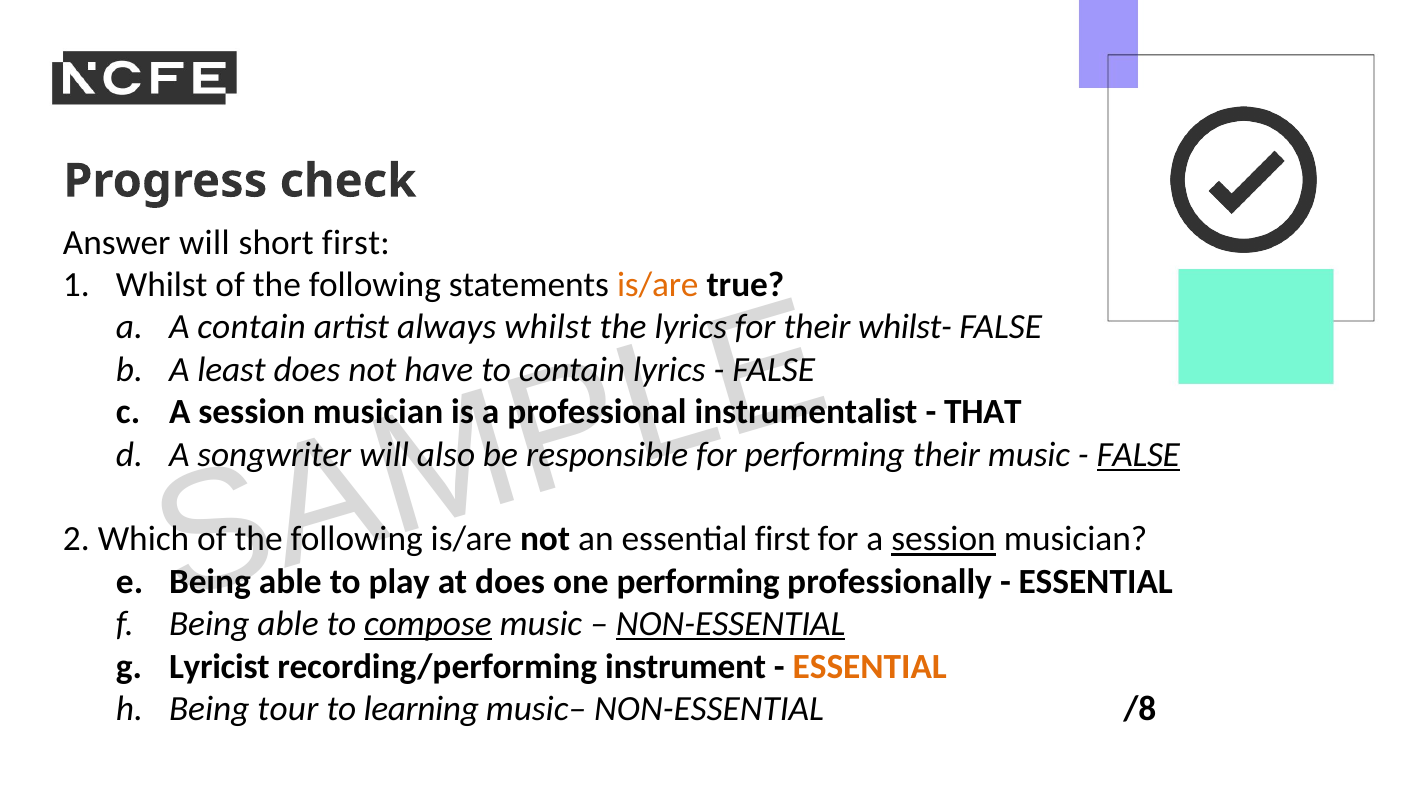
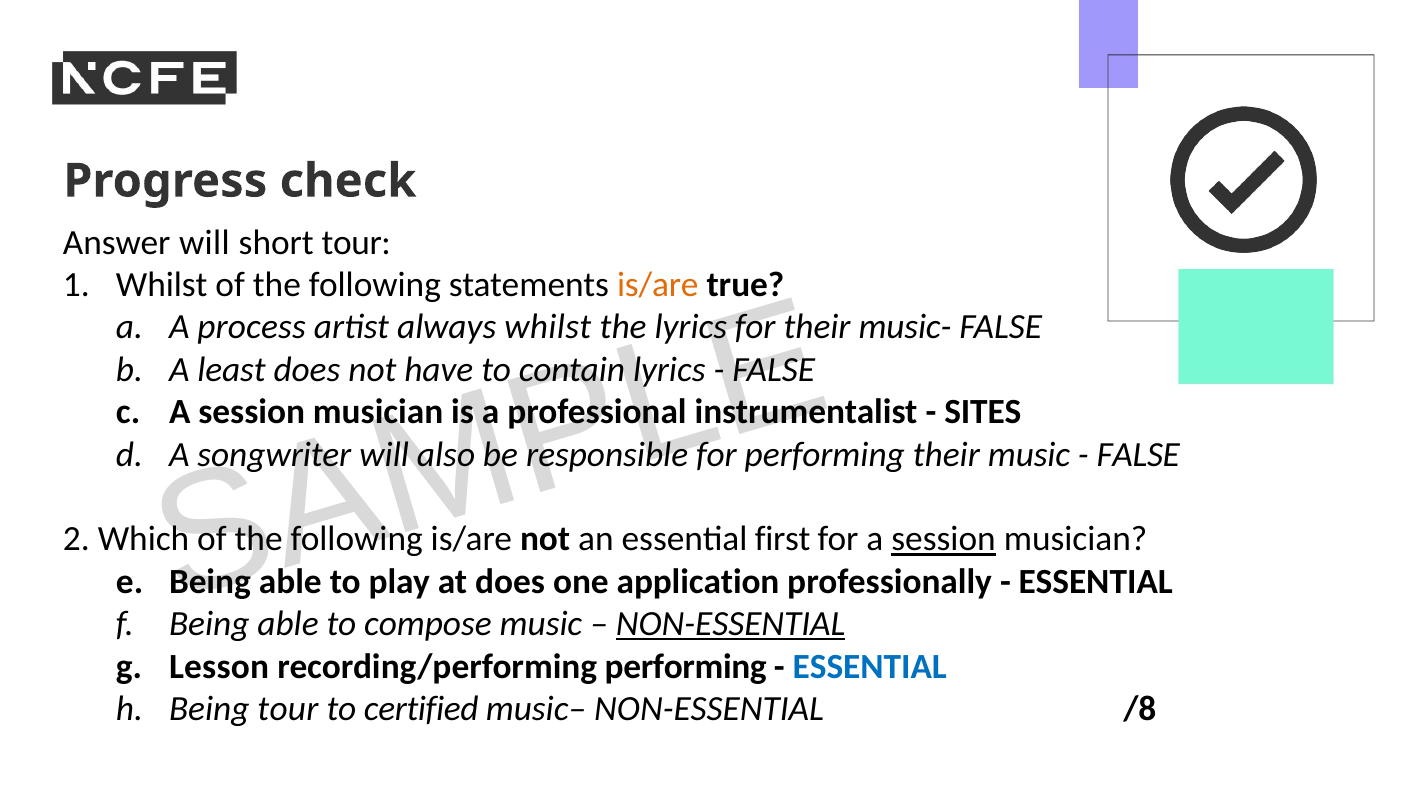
short first: first -> tour
A contain: contain -> process
whilst-: whilst- -> music-
THAT: THAT -> SITES
FALSE at (1138, 455) underline: present -> none
one performing: performing -> application
compose underline: present -> none
Lyricist: Lyricist -> Lesson
recording/performing instrument: instrument -> performing
ESSENTIAL at (870, 667) colour: orange -> blue
learning: learning -> certified
